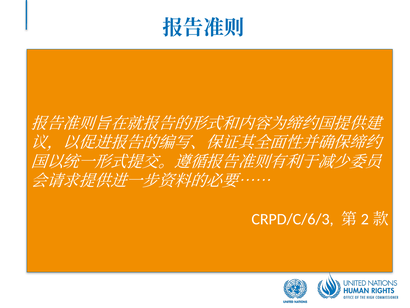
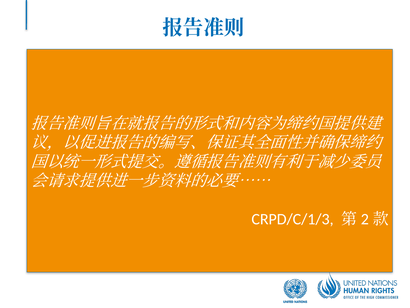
CRPD/C/6/3: CRPD/C/6/3 -> CRPD/C/1/3
